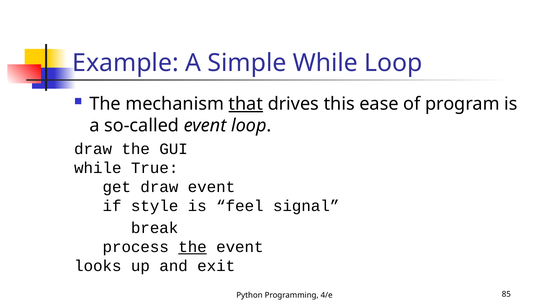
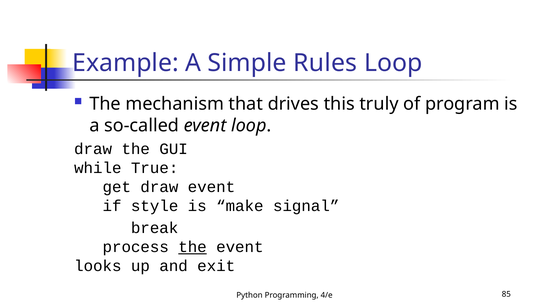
Simple While: While -> Rules
that underline: present -> none
ease: ease -> truly
feel: feel -> make
